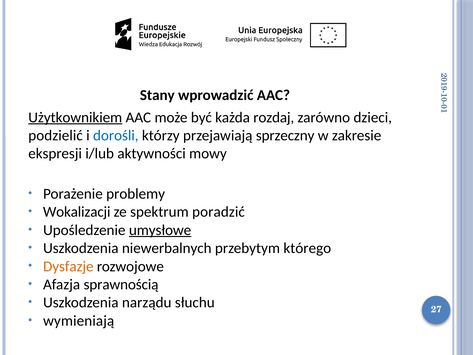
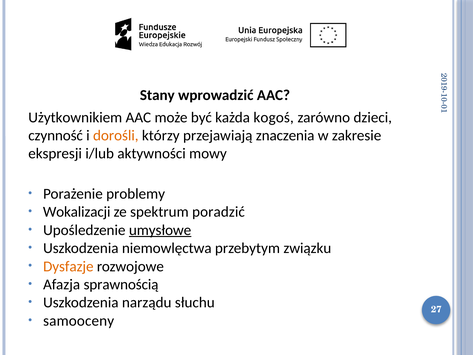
Użytkownikiem underline: present -> none
rozdaj: rozdaj -> kogoś
podzielić: podzielić -> czynność
dorośli colour: blue -> orange
sprzeczny: sprzeczny -> znaczenia
niewerbalnych: niewerbalnych -> niemowlęctwa
którego: którego -> związku
wymieniają: wymieniają -> samooceny
